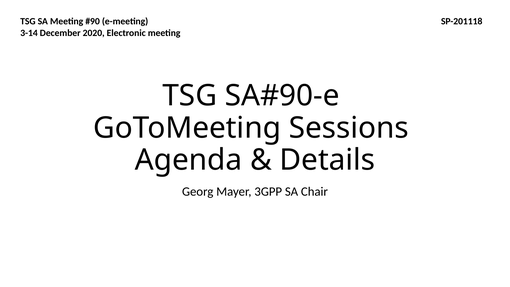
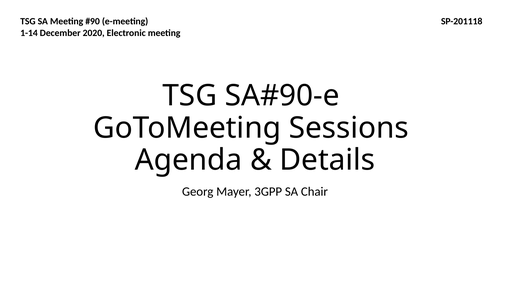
3-14: 3-14 -> 1-14
